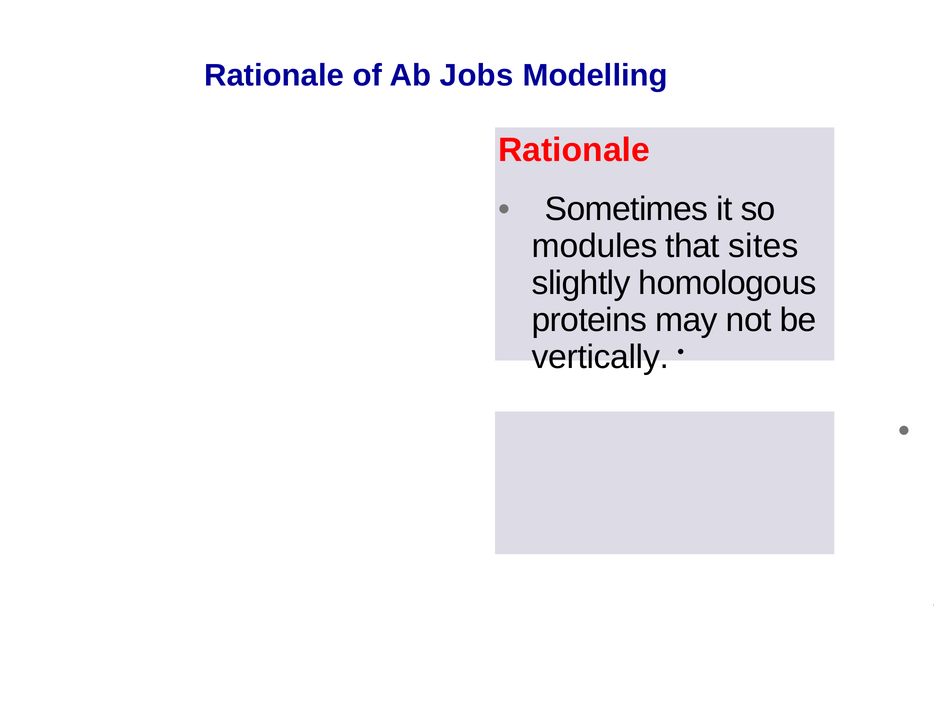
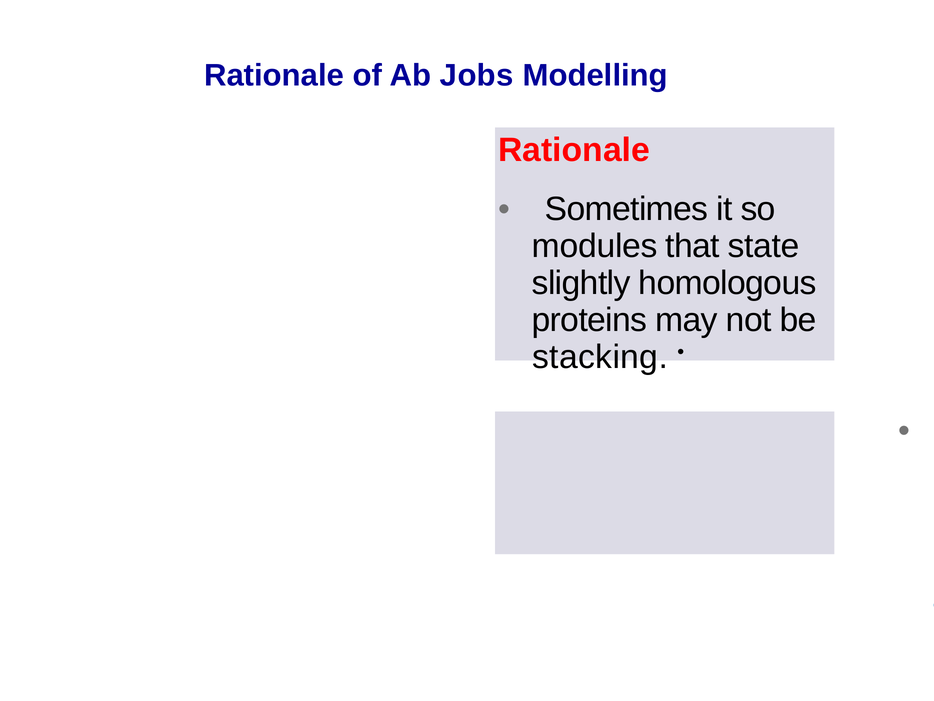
sites: sites -> state
vertically: vertically -> stacking
